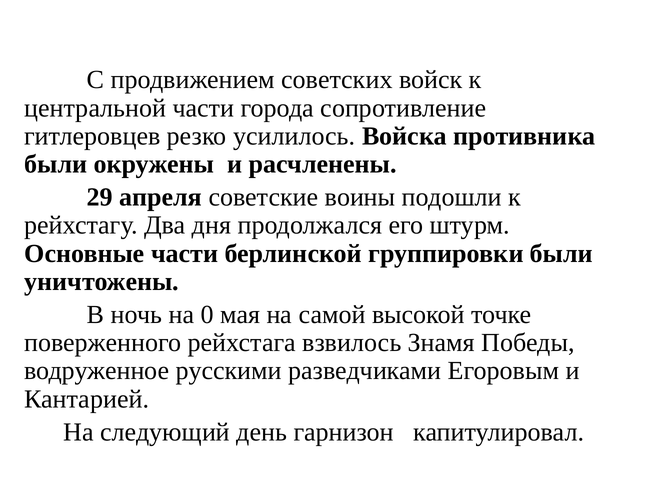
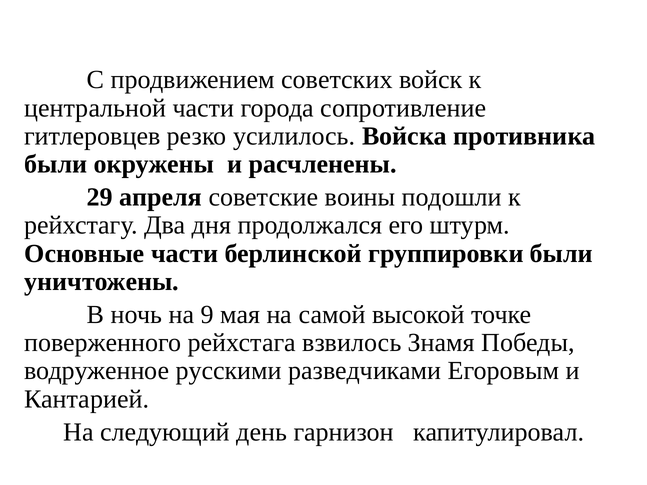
0: 0 -> 9
